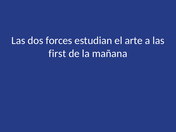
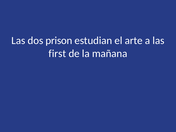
forces: forces -> prison
